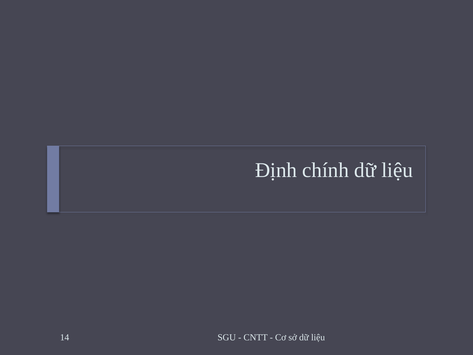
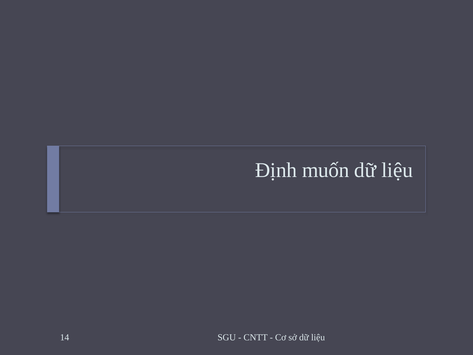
chính: chính -> muốn
